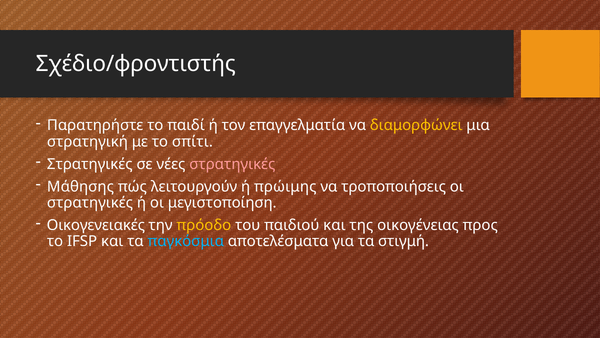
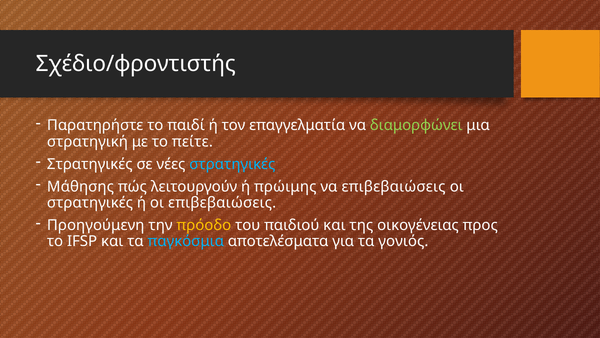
διαμορφώνει colour: yellow -> light green
σπίτι: σπίτι -> πείτε
στρατηγικές at (232, 164) colour: pink -> light blue
να τροποποιήσεις: τροποποιήσεις -> επιβεβαιώσεις
οι μεγιστοποίηση: μεγιστοποίηση -> επιβεβαιώσεις
Οικογενειακές: Οικογενειακές -> Προηγούμενη
στιγμή: στιγμή -> γονιός
